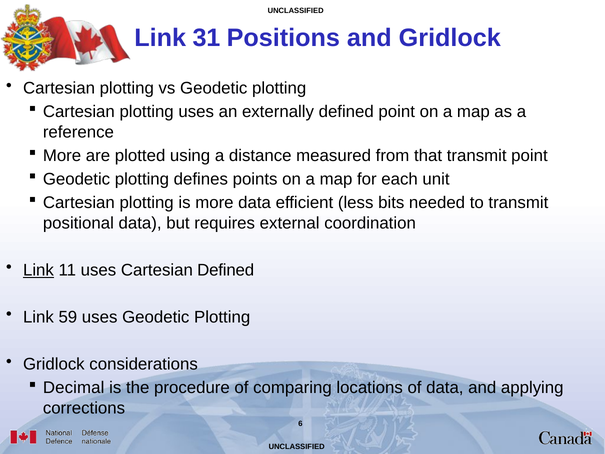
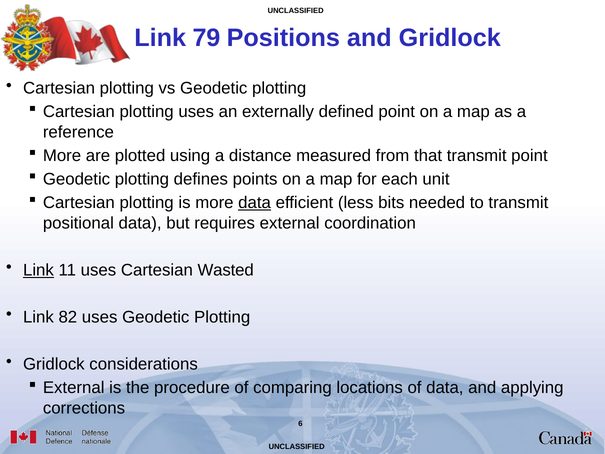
31: 31 -> 79
data at (255, 203) underline: none -> present
Cartesian Defined: Defined -> Wasted
59: 59 -> 82
Decimal at (74, 388): Decimal -> External
